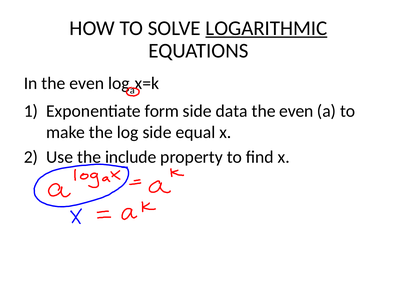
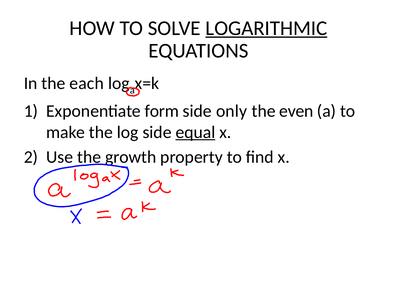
In the even: even -> each
data: data -> only
equal underline: none -> present
include: include -> growth
